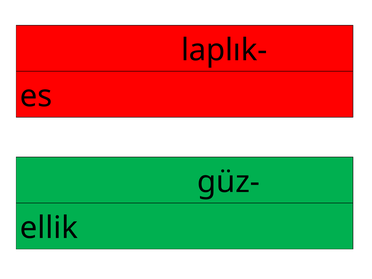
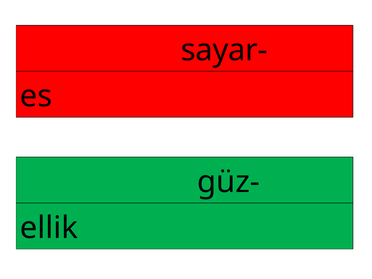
laplık-: laplık- -> sayar-
